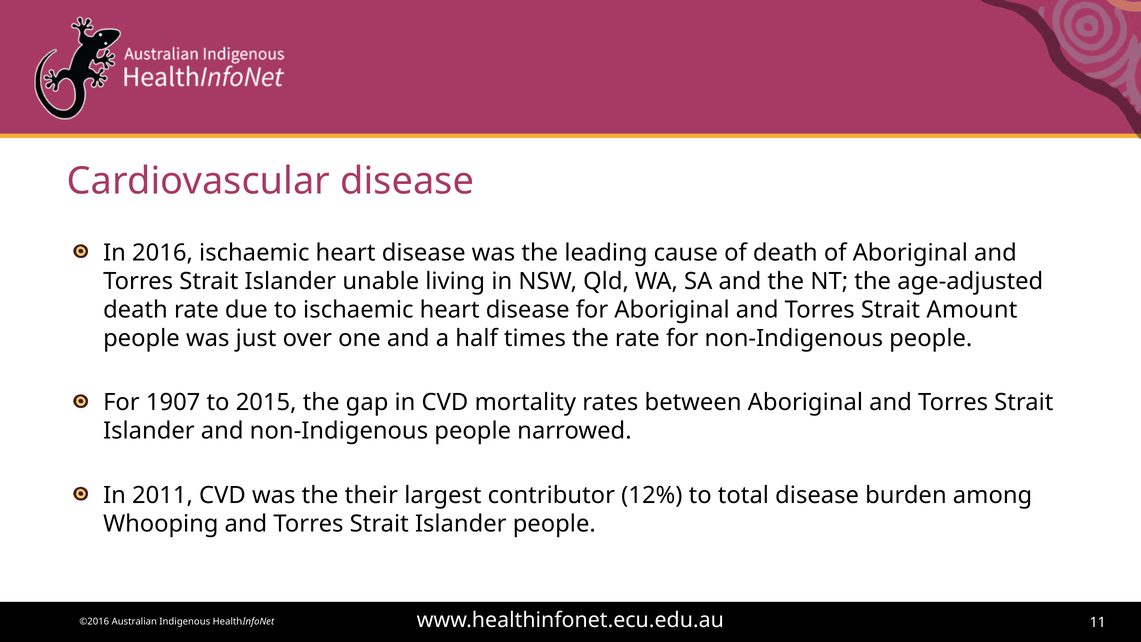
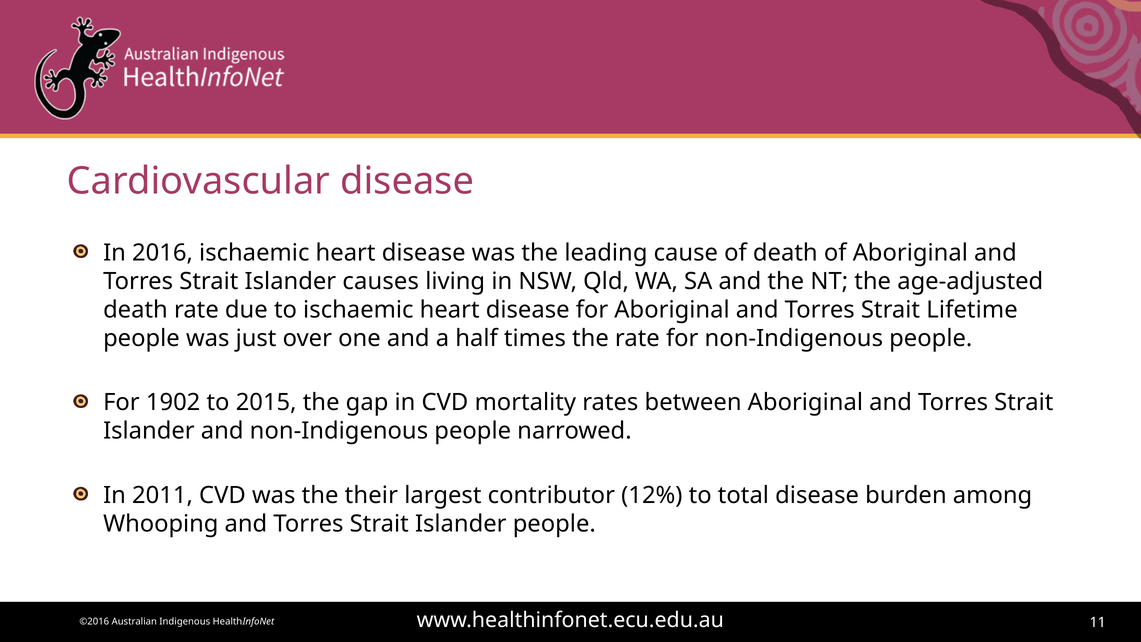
unable: unable -> causes
Amount: Amount -> Lifetime
1907: 1907 -> 1902
